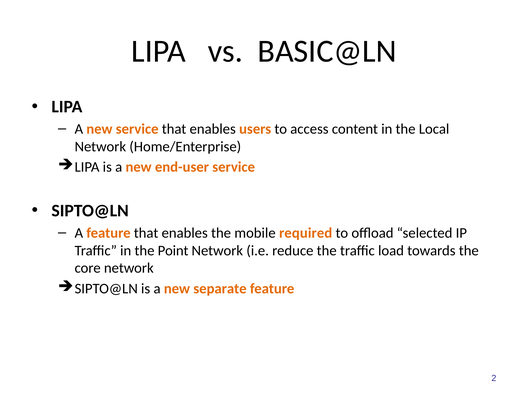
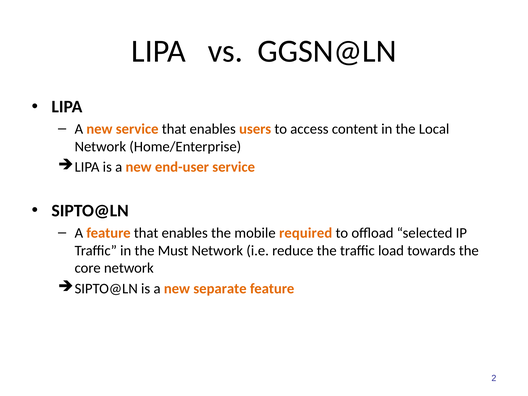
BASIC@LN: BASIC@LN -> GGSN@LN
Point: Point -> Must
